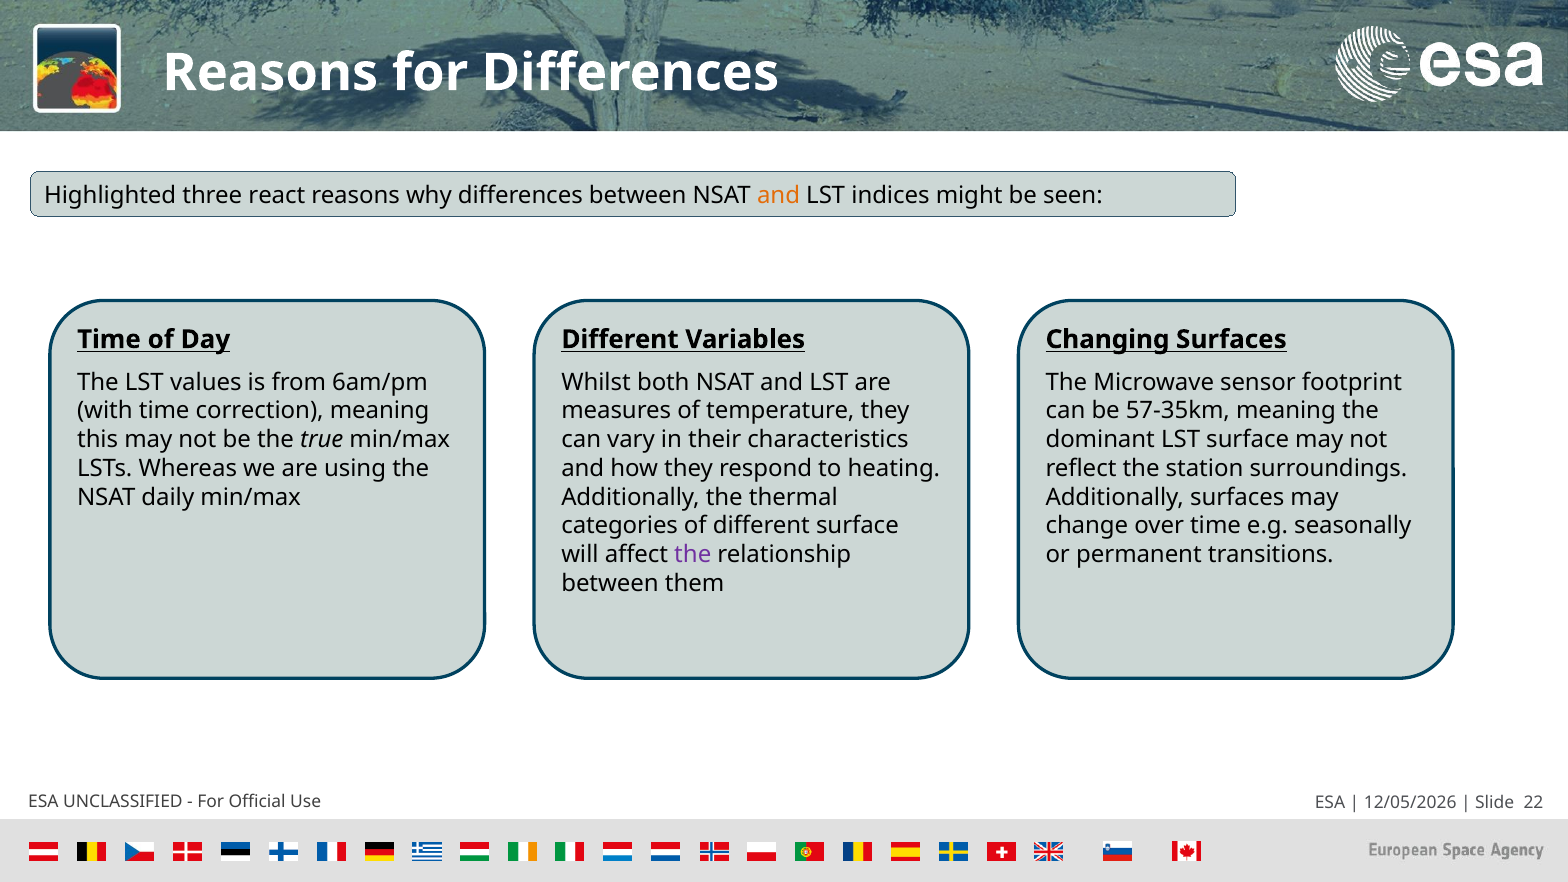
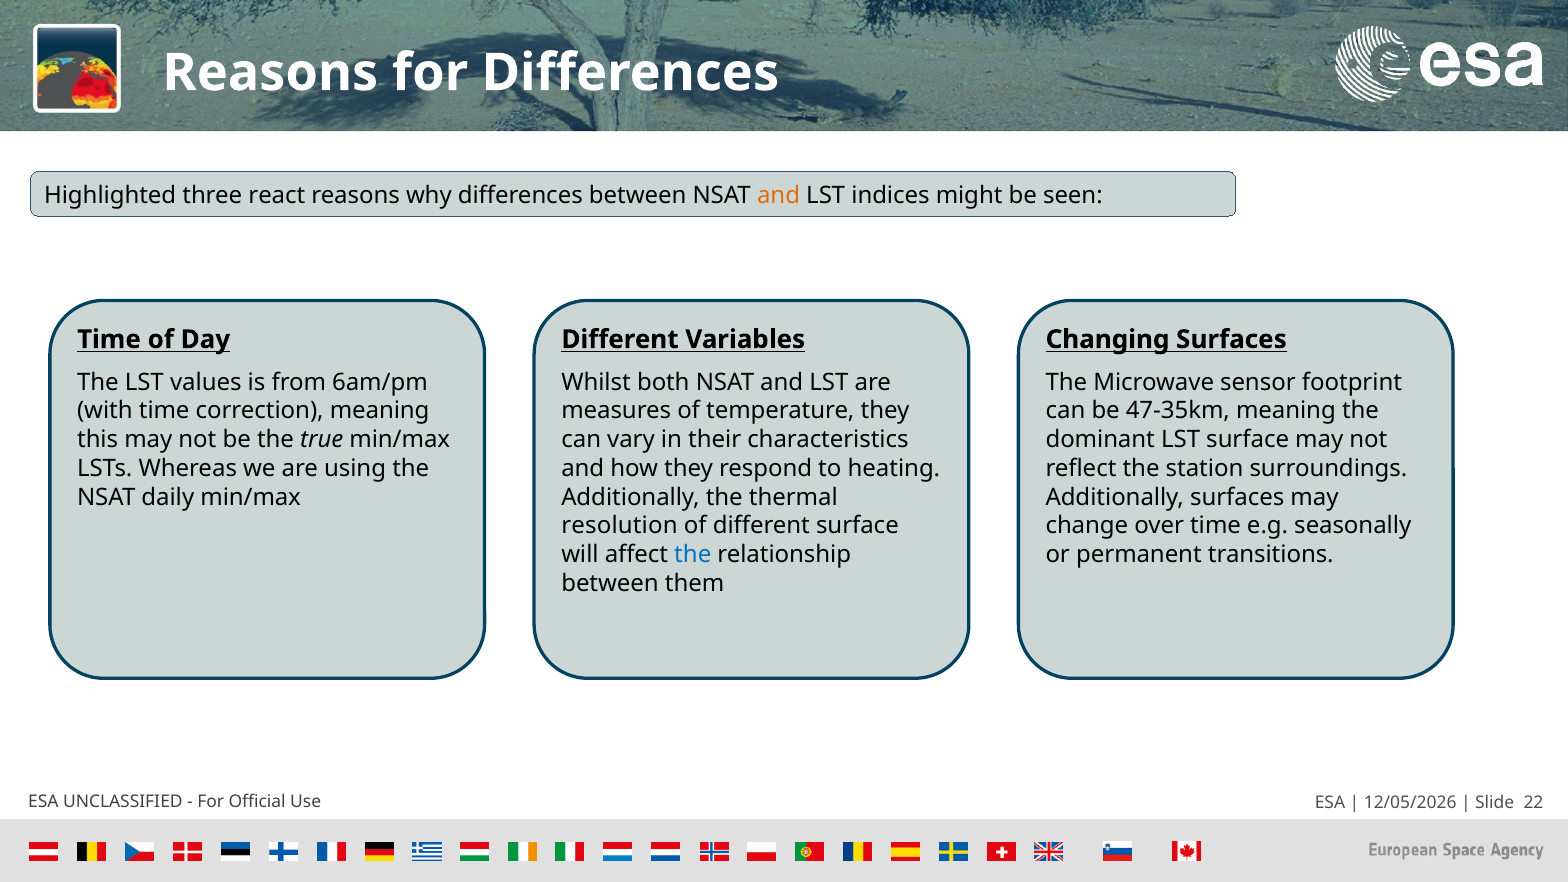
57-35km: 57-35km -> 47-35km
categories: categories -> resolution
the at (693, 555) colour: purple -> blue
